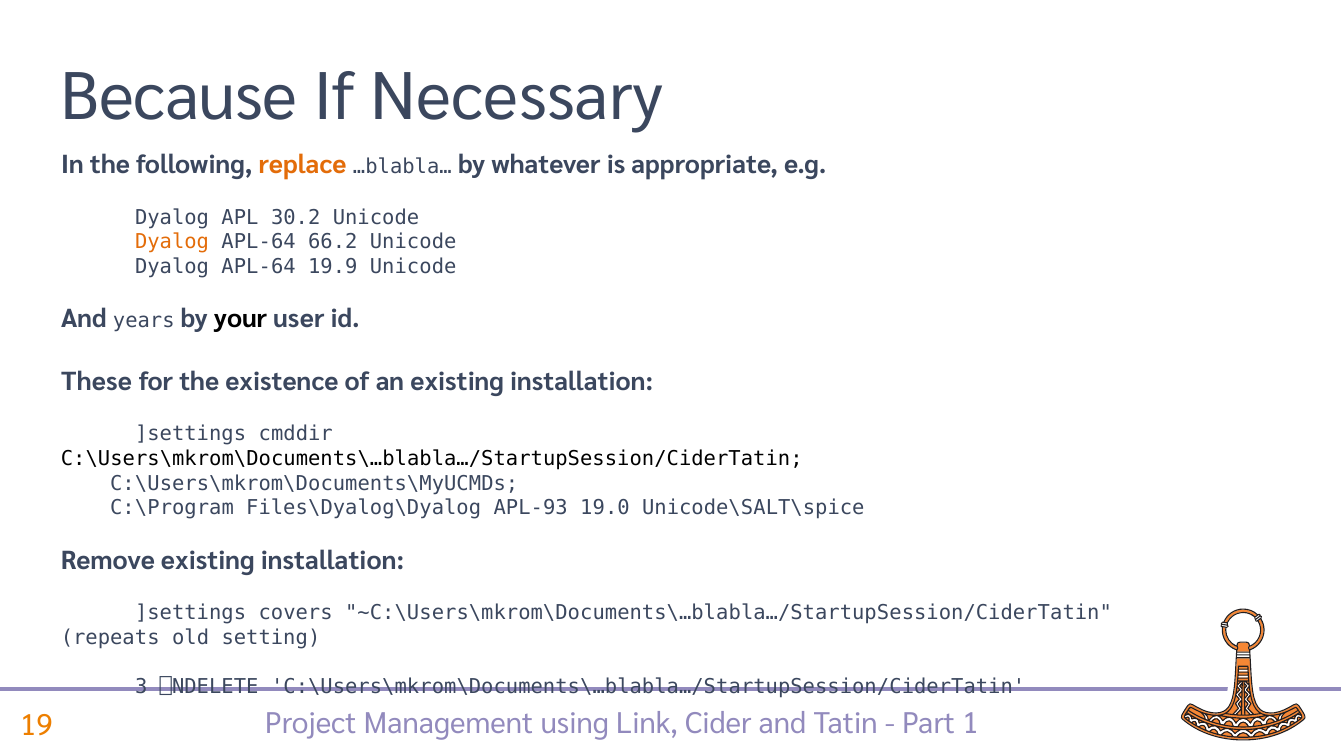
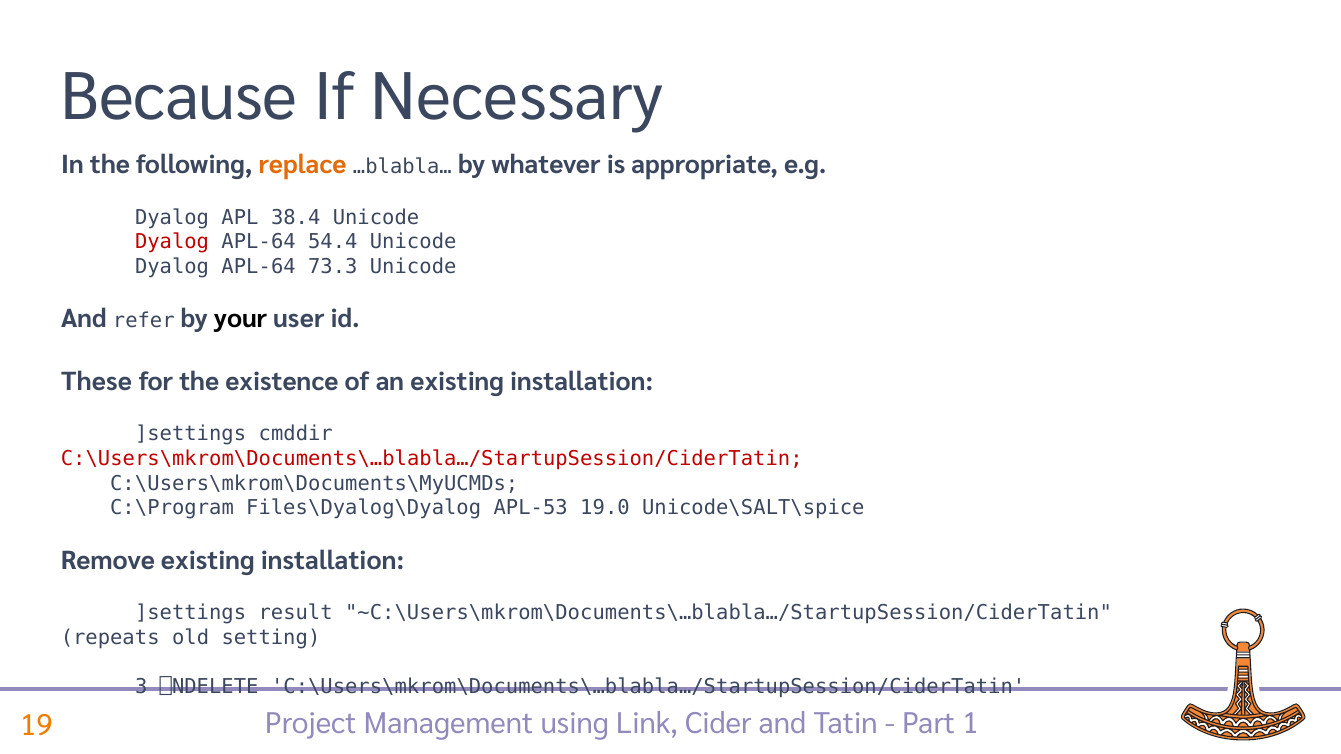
30.2: 30.2 -> 38.4
Dyalog at (172, 242) colour: orange -> red
66.2: 66.2 -> 54.4
19.9: 19.9 -> 73.3
years: years -> refer
C:\Users\mkrom\Documents\…blabla…/StartupSession/CiderTatin at (432, 459) colour: black -> red
APL-93: APL-93 -> APL-53
covers: covers -> result
